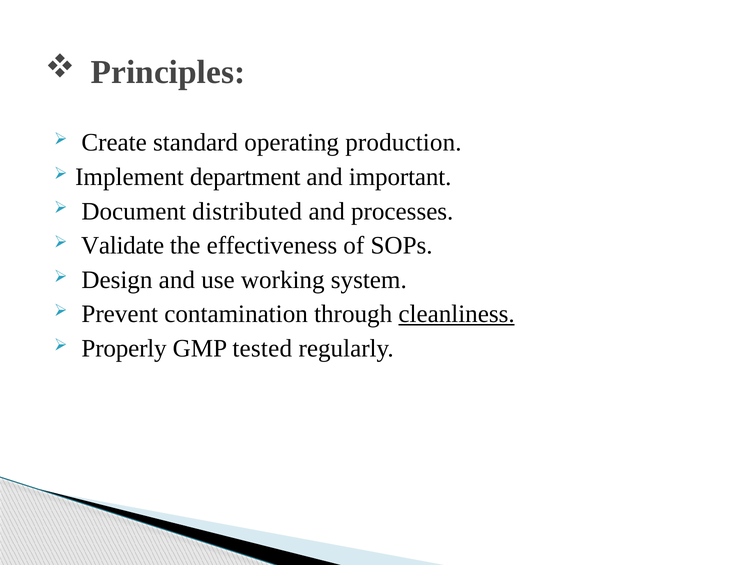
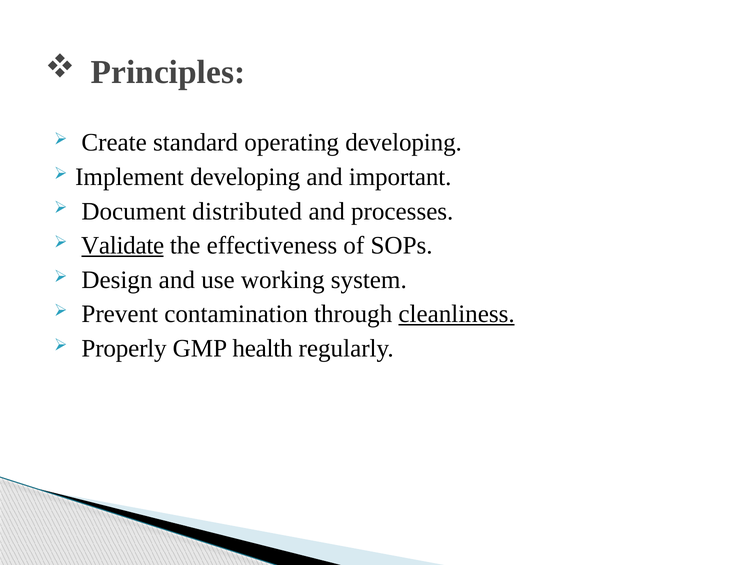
operating production: production -> developing
Implement department: department -> developing
Validate underline: none -> present
tested: tested -> health
